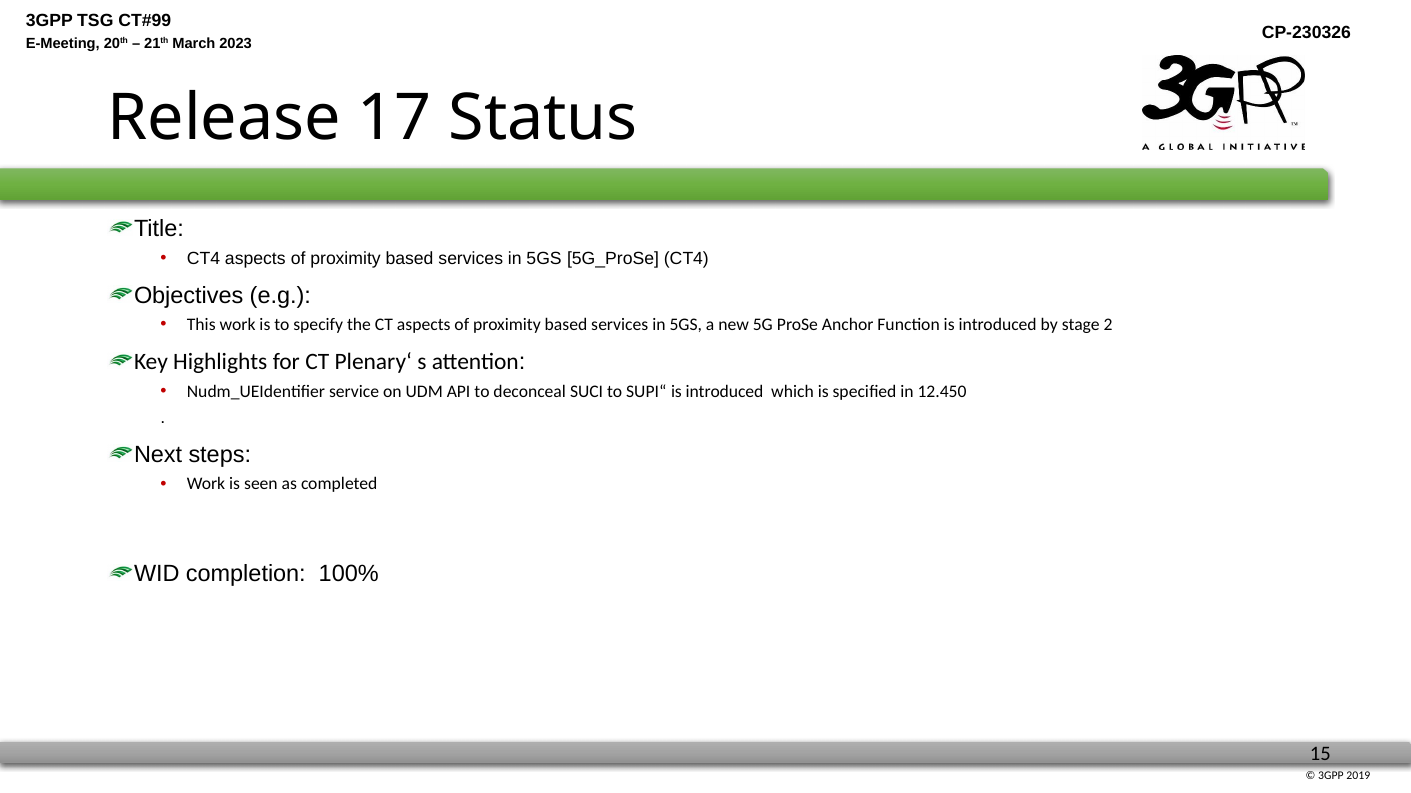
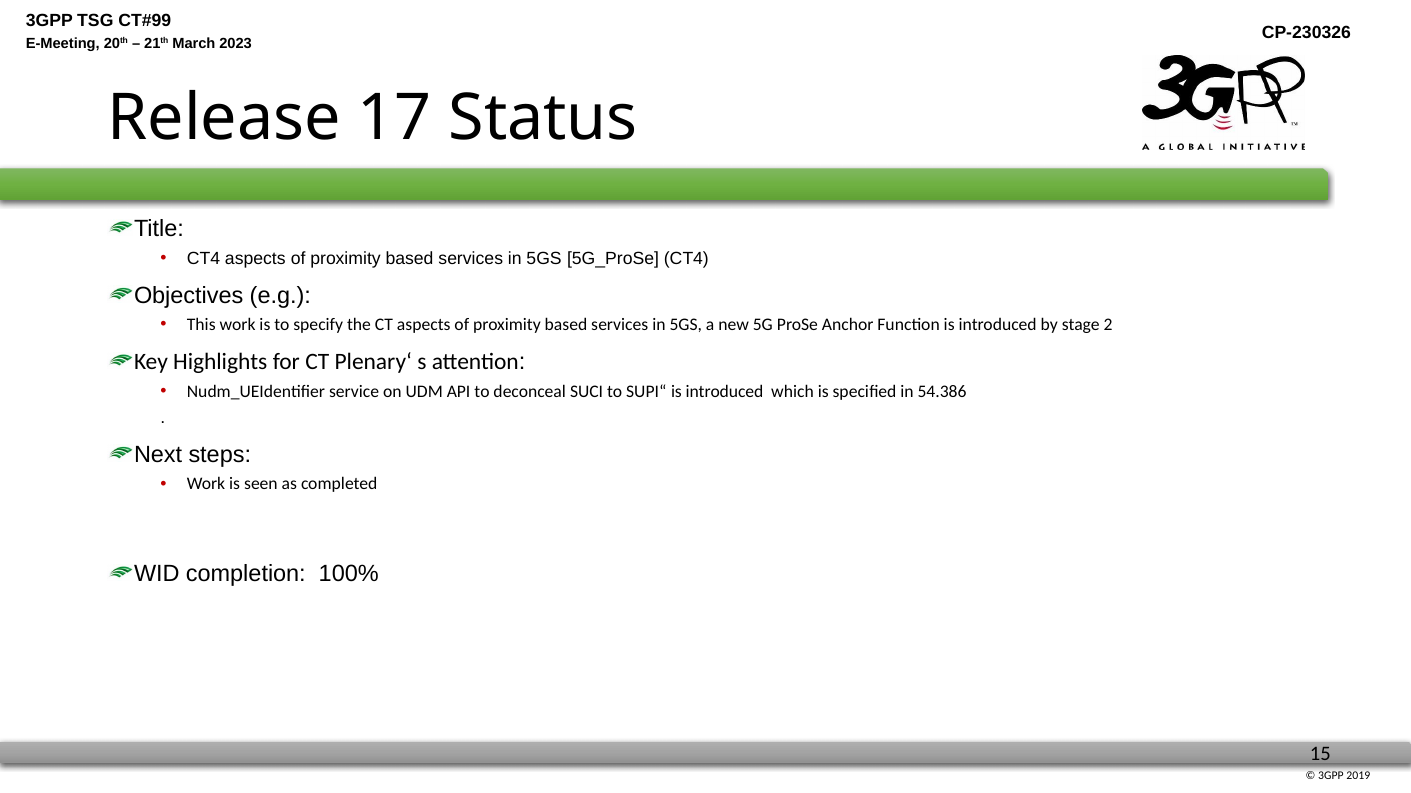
12.450: 12.450 -> 54.386
